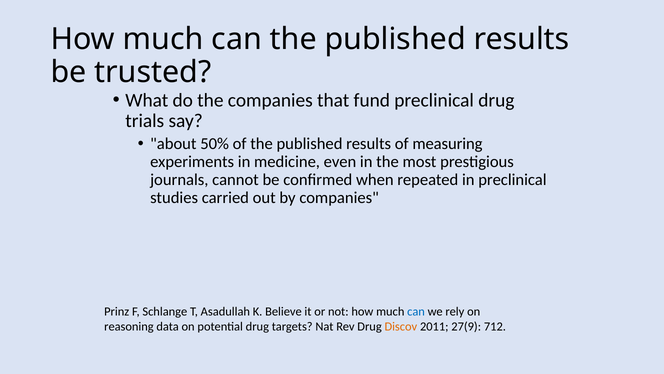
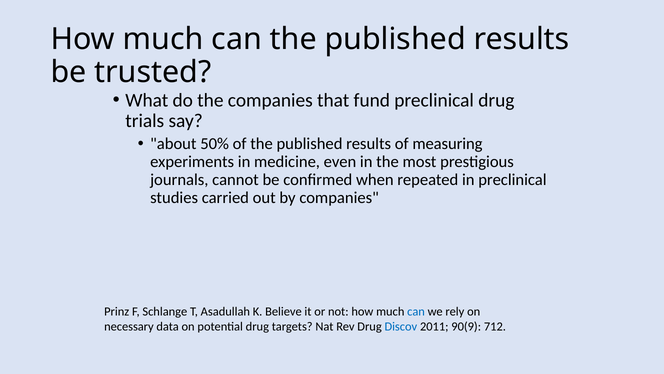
reasoning: reasoning -> necessary
Discov colour: orange -> blue
27(9: 27(9 -> 90(9
